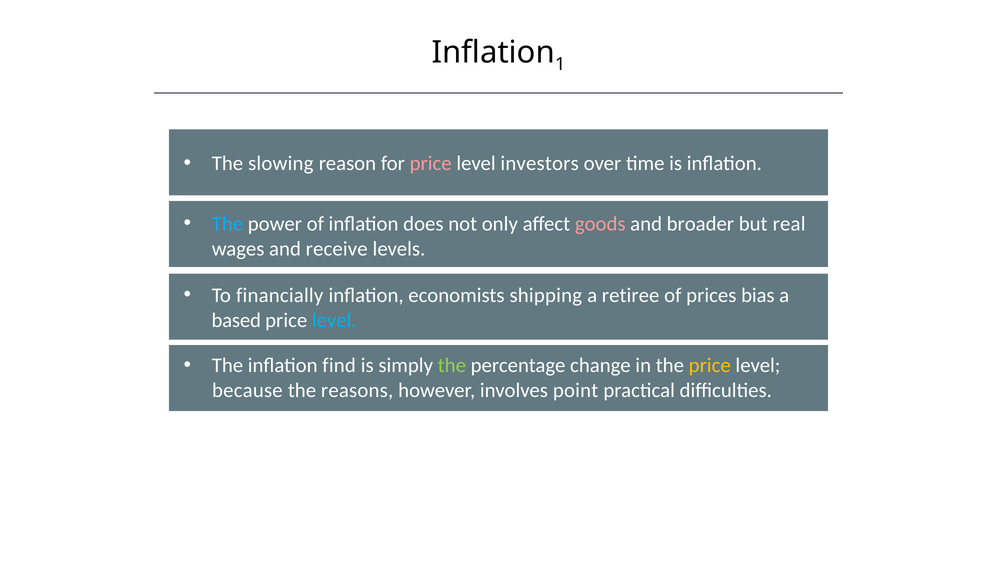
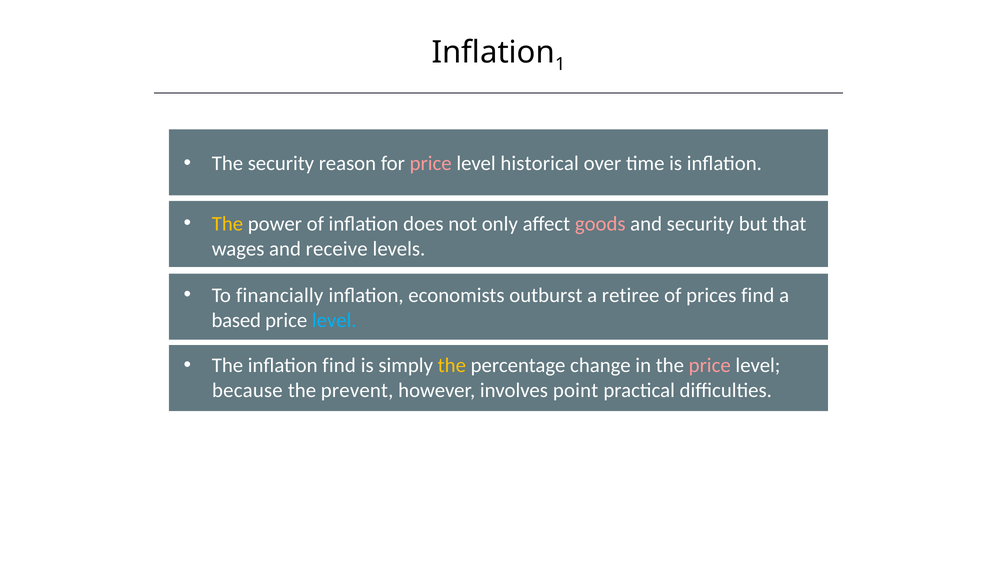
The slowing: slowing -> security
investors: investors -> historical
The at (227, 224) colour: light blue -> yellow
and broader: broader -> security
real: real -> that
shipping: shipping -> outburst
prices bias: bias -> find
the at (452, 365) colour: light green -> yellow
price at (710, 365) colour: yellow -> pink
reasons: reasons -> prevent
